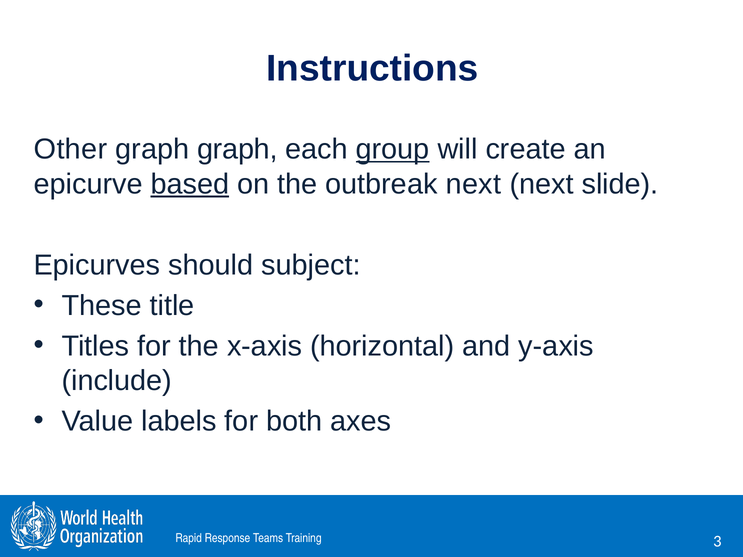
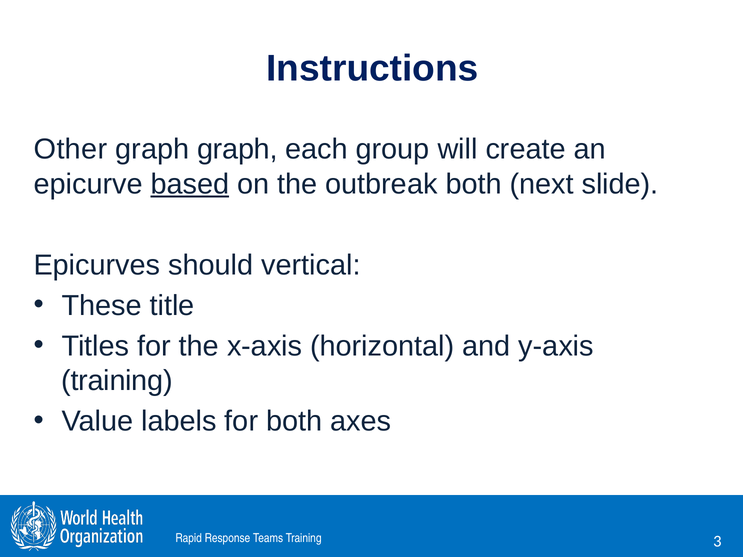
group underline: present -> none
outbreak next: next -> both
subject: subject -> vertical
include at (117, 381): include -> training
